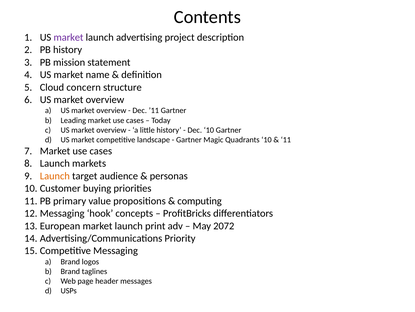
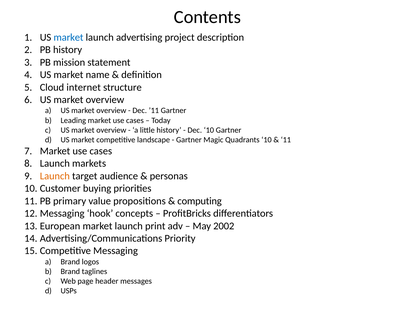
market at (69, 37) colour: purple -> blue
concern: concern -> internet
2072: 2072 -> 2002
